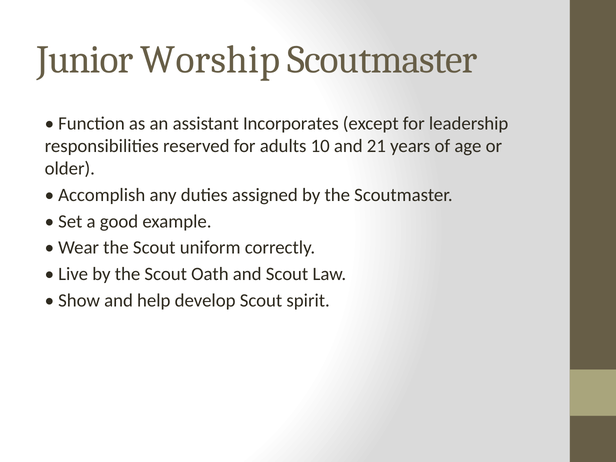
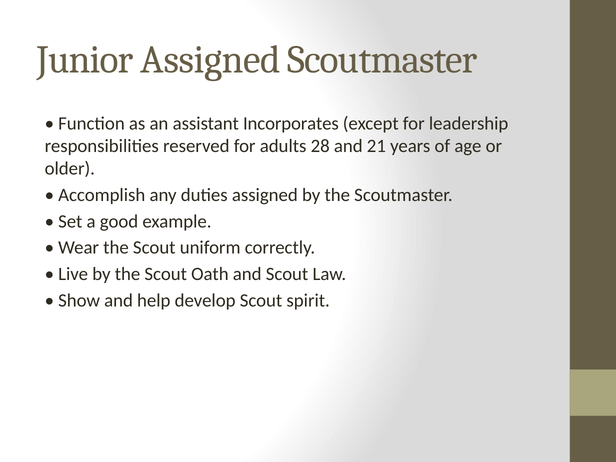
Junior Worship: Worship -> Assigned
10: 10 -> 28
